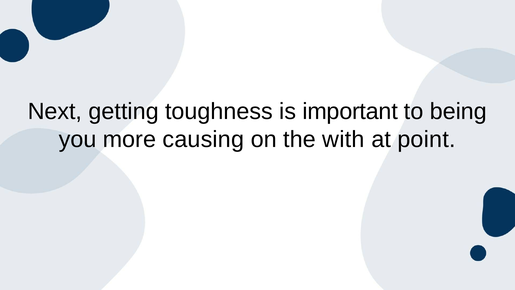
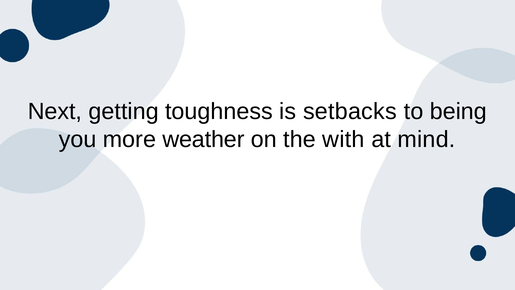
important: important -> setbacks
causing: causing -> weather
point: point -> mind
